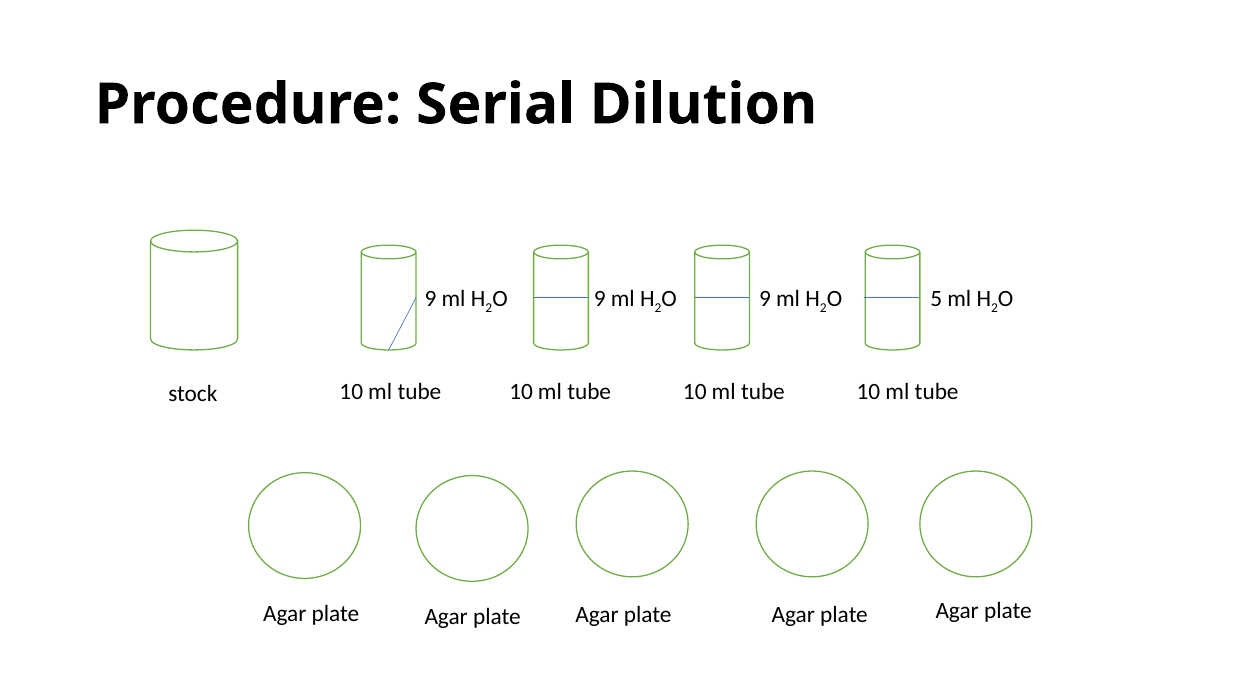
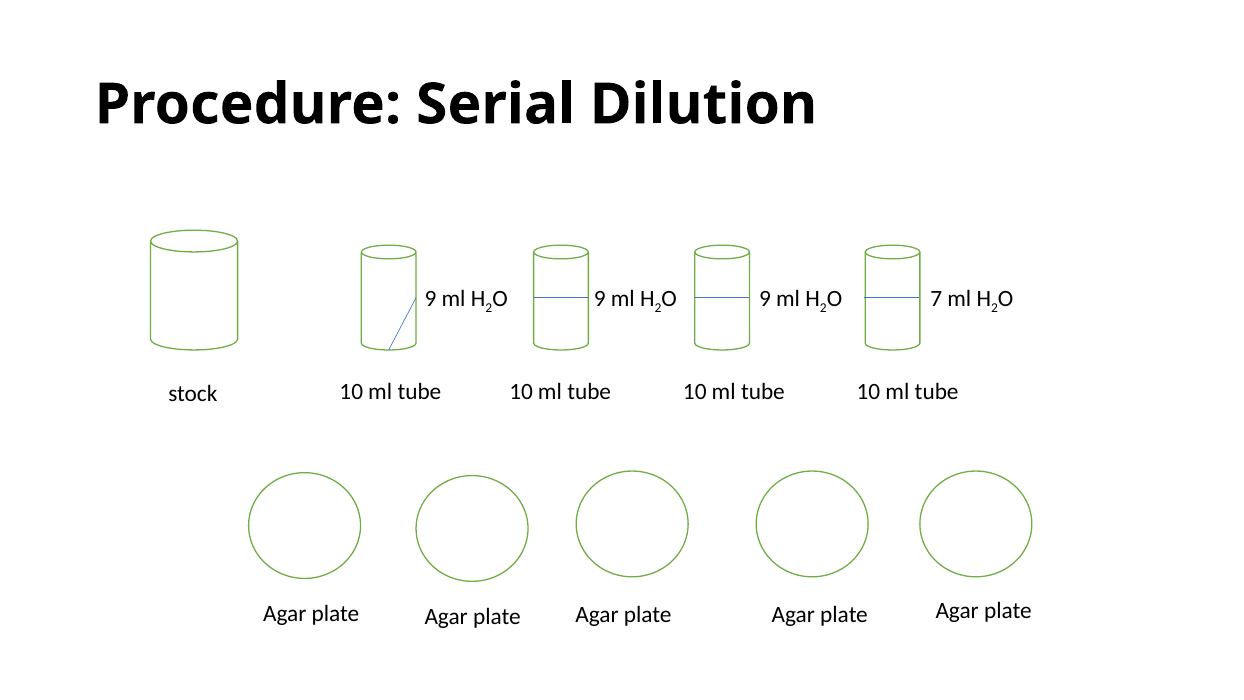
5: 5 -> 7
